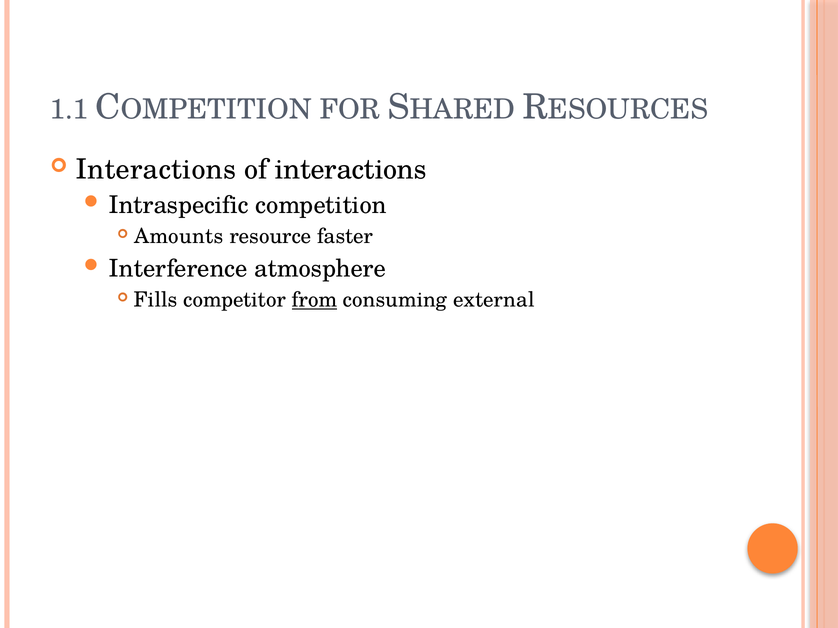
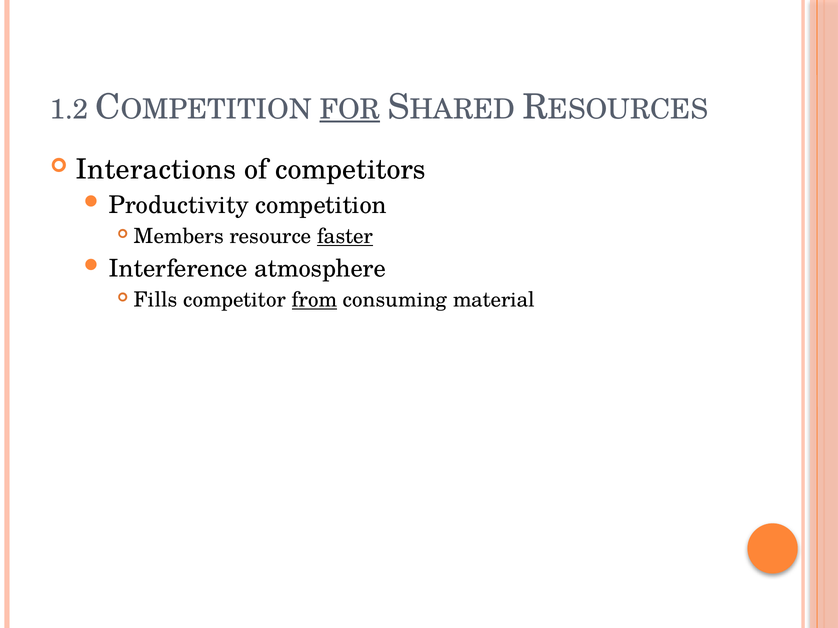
1.1: 1.1 -> 1.2
FOR underline: none -> present
of interactions: interactions -> competitors
Intraspecific: Intraspecific -> Productivity
Amounts: Amounts -> Members
faster underline: none -> present
external: external -> material
